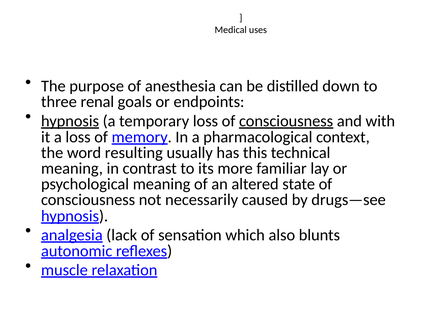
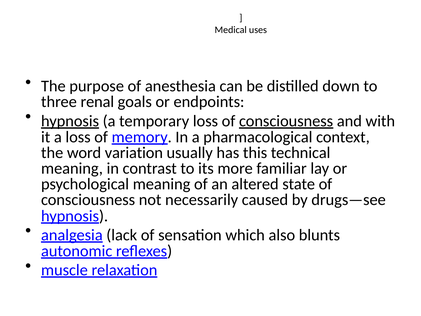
resulting: resulting -> variation
